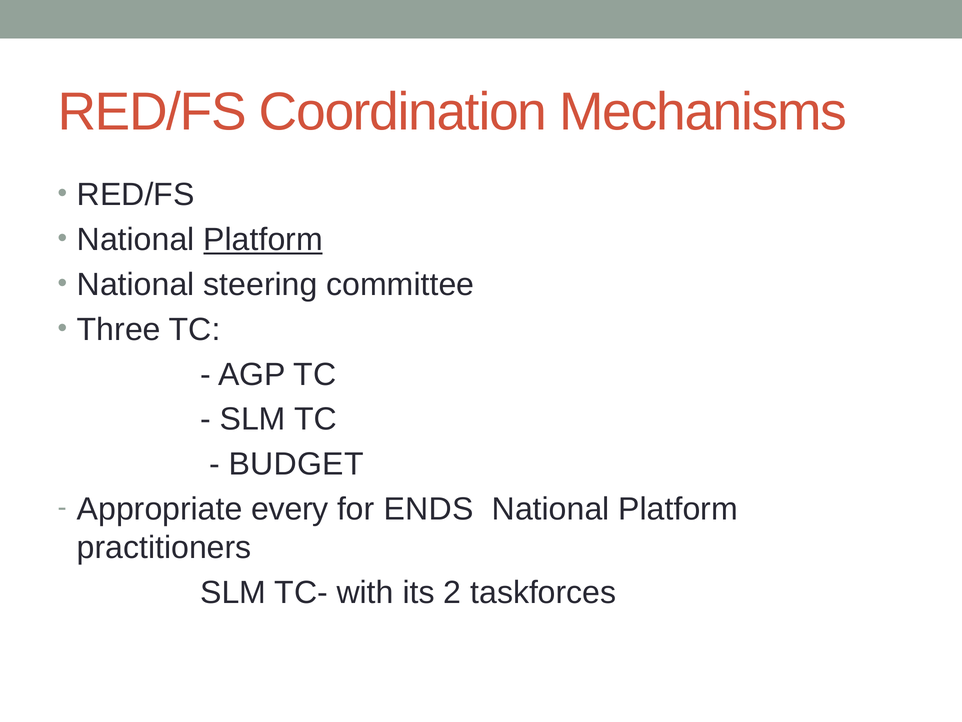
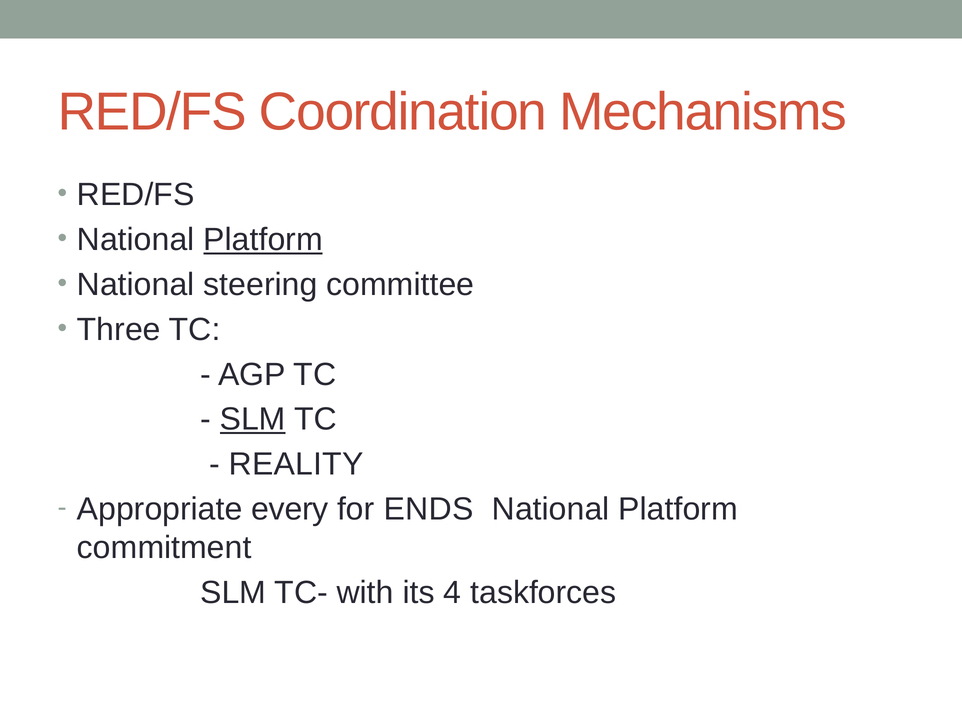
SLM at (253, 419) underline: none -> present
BUDGET: BUDGET -> REALITY
practitioners: practitioners -> commitment
2: 2 -> 4
